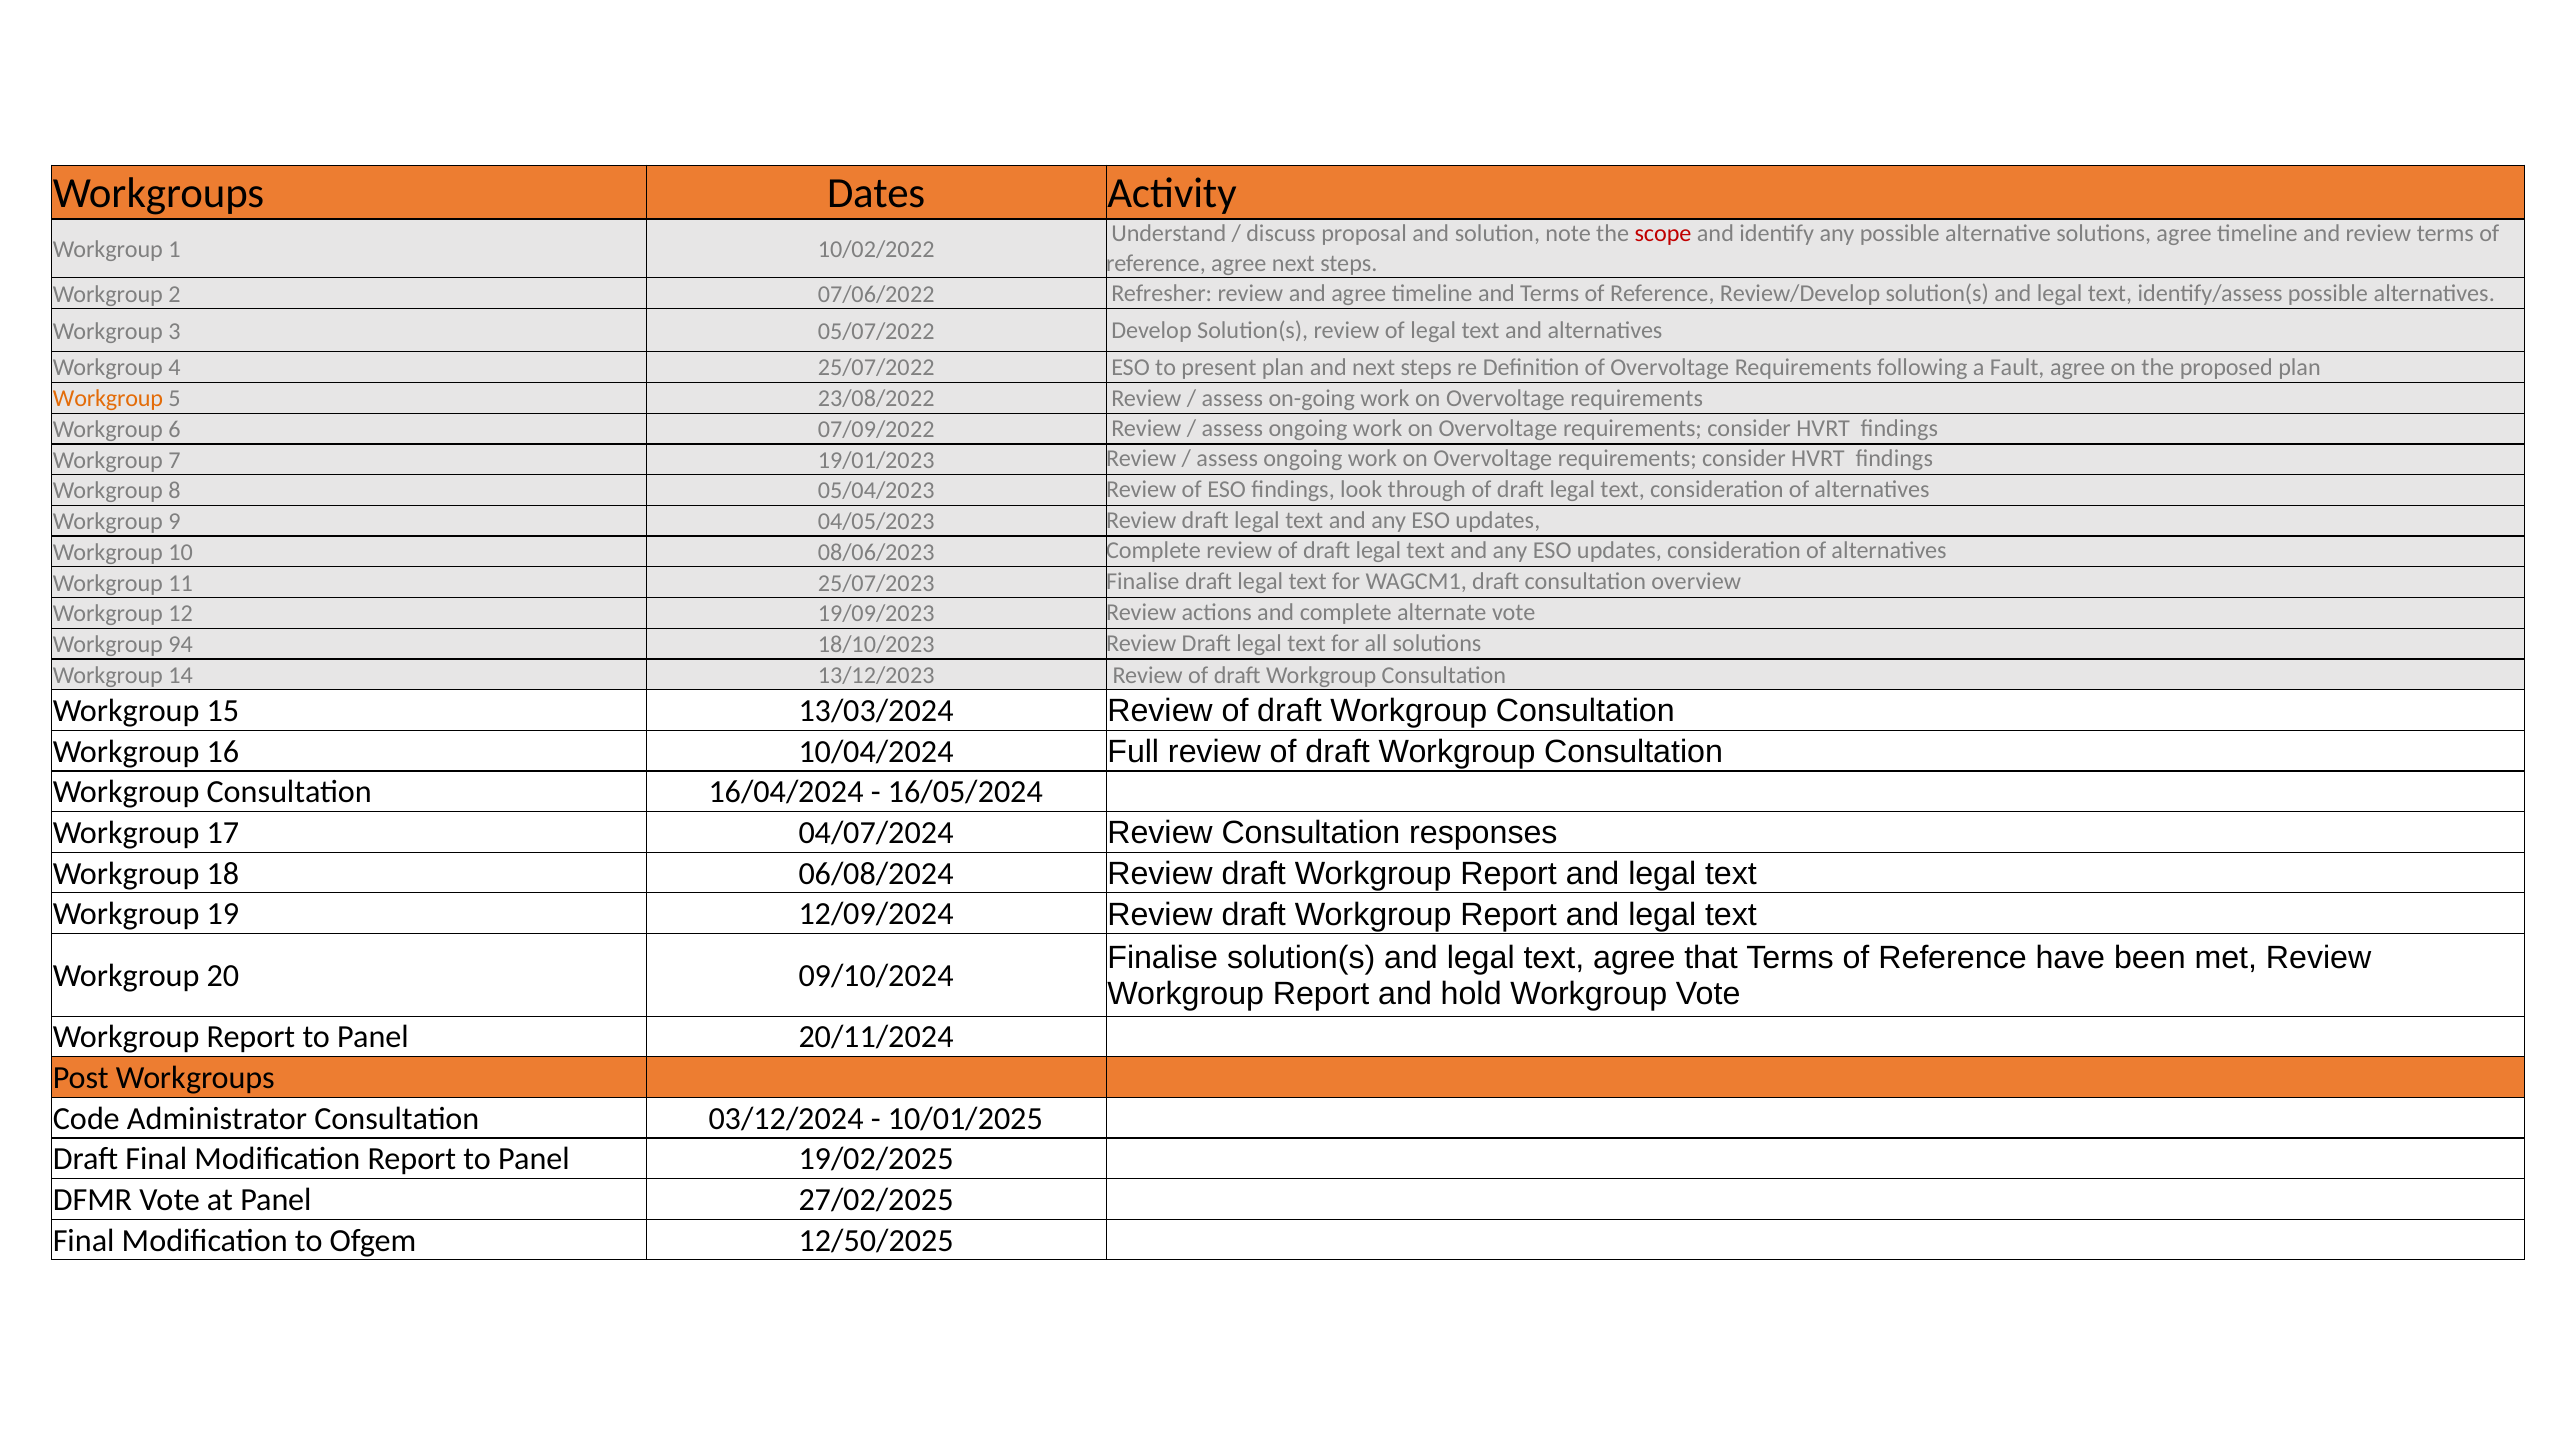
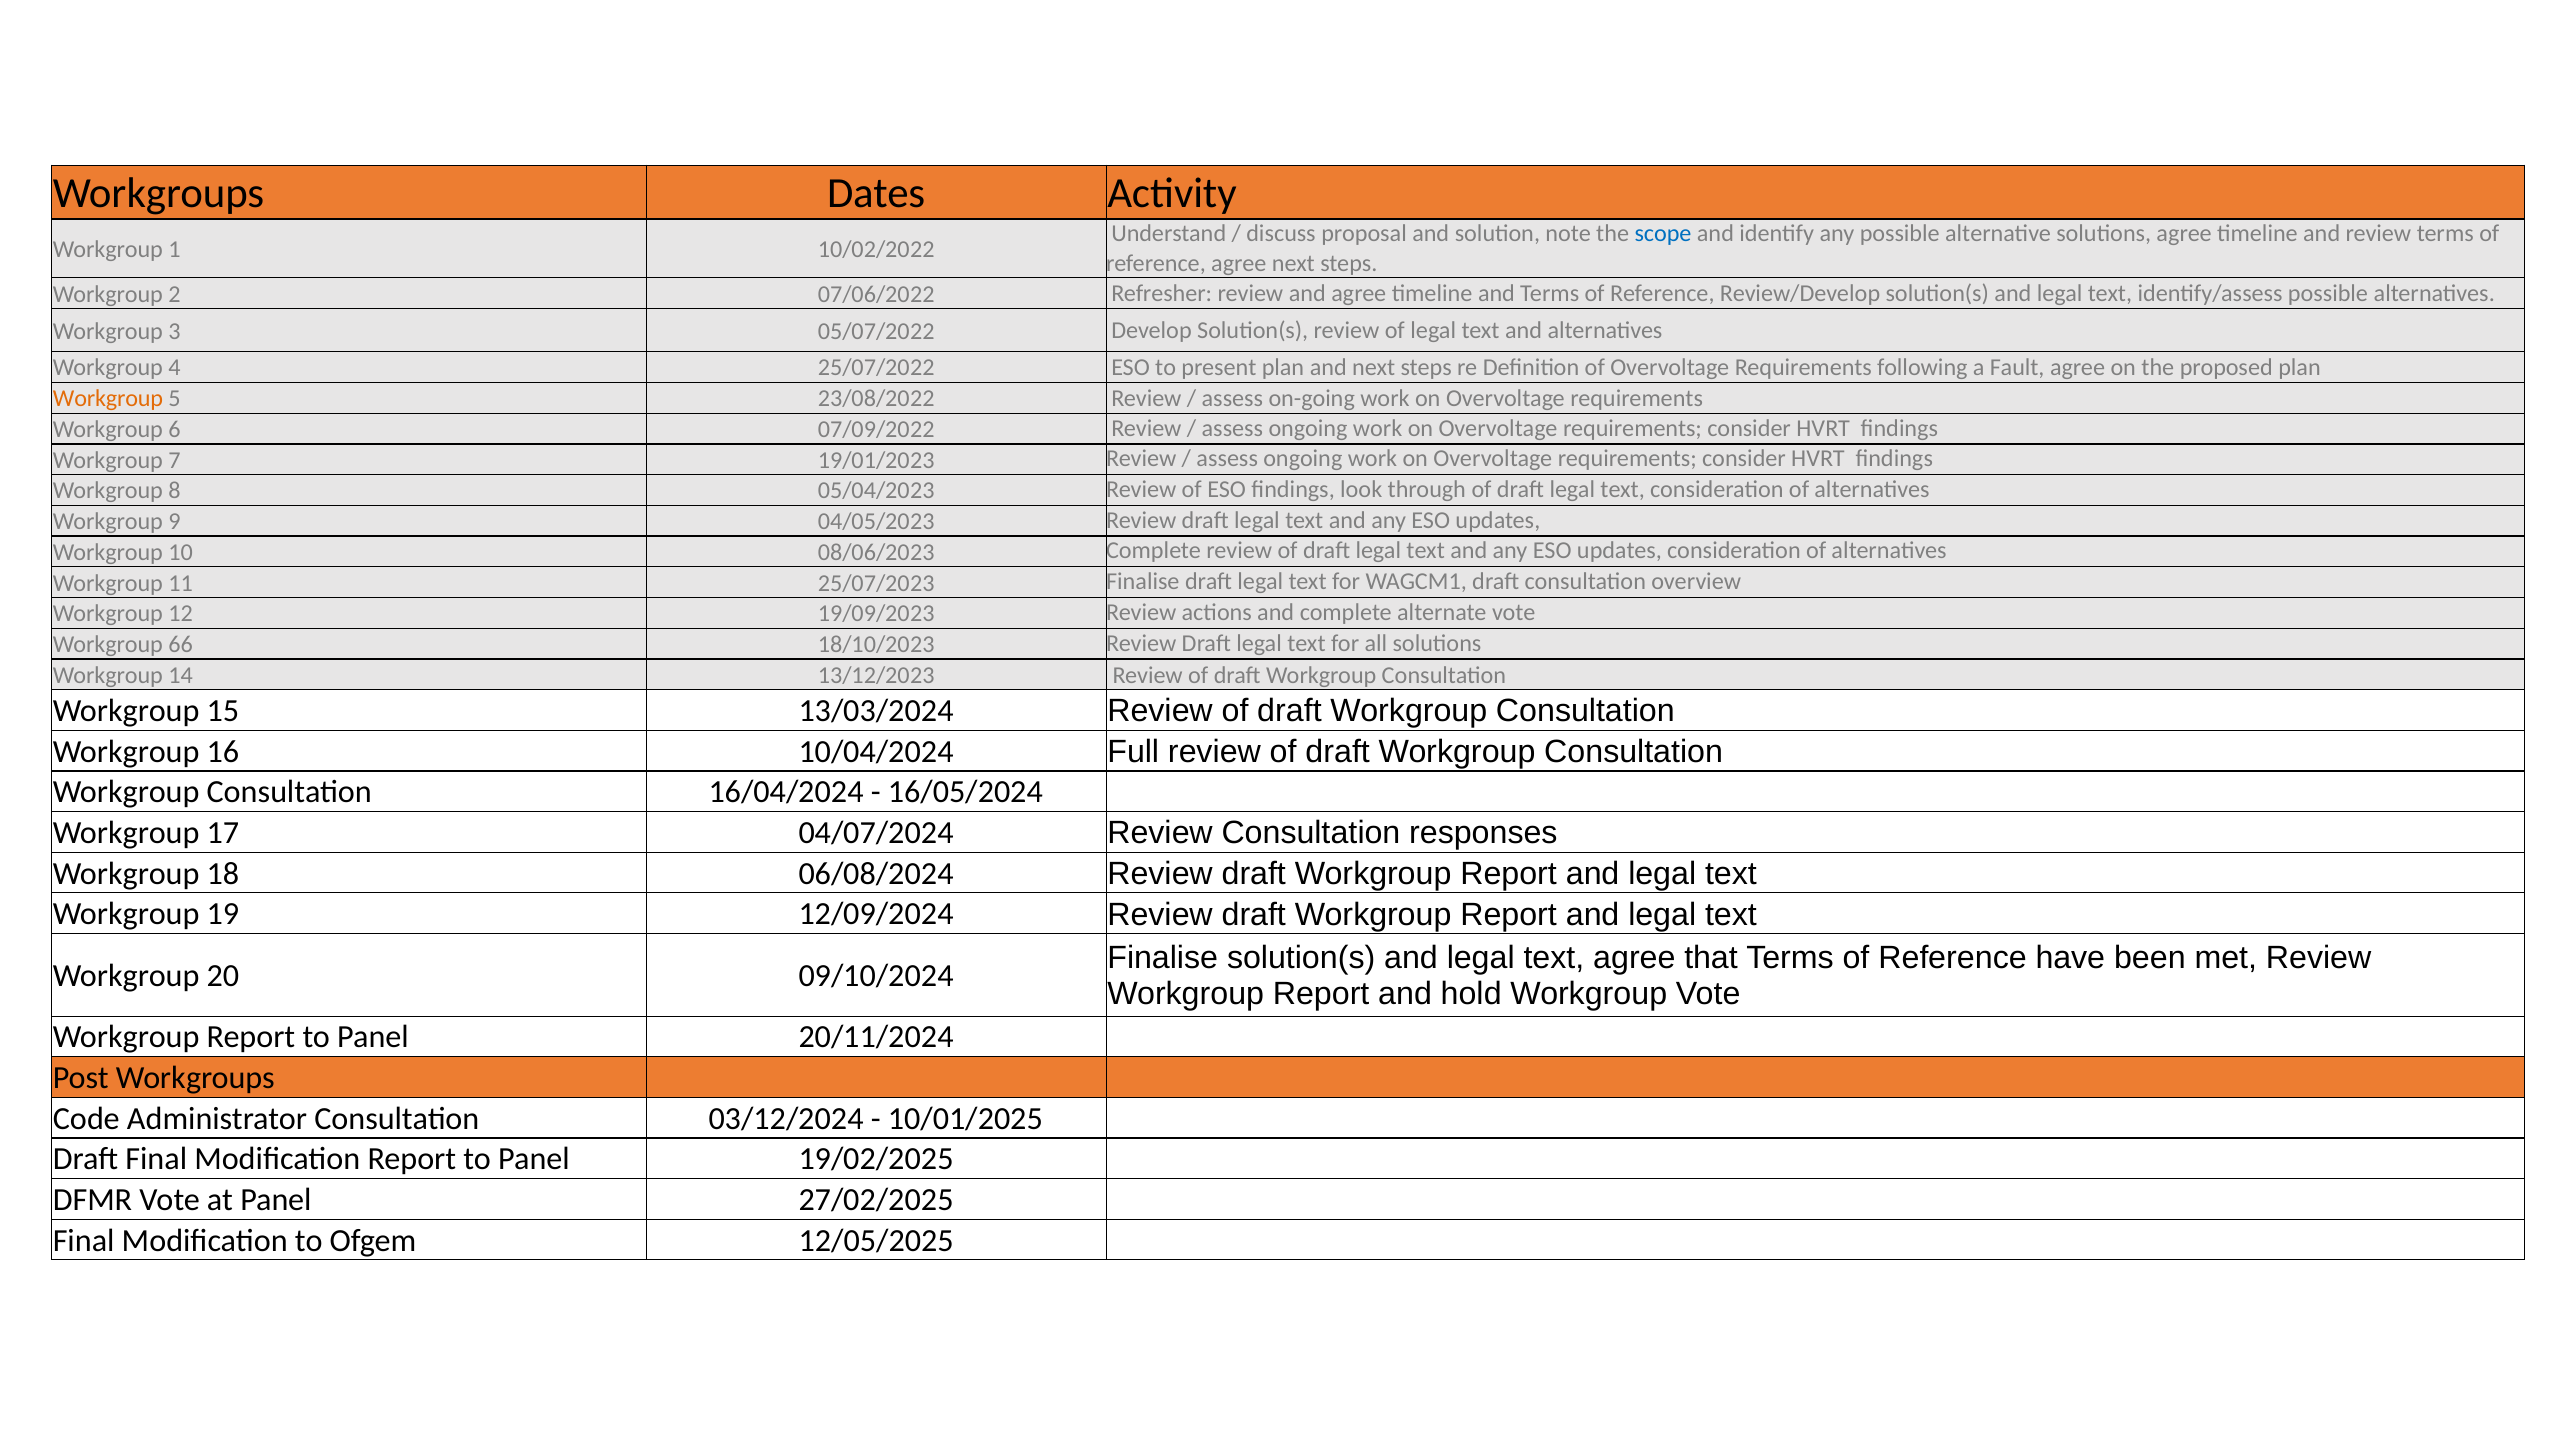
scope colour: red -> blue
94: 94 -> 66
12/50/2025: 12/50/2025 -> 12/05/2025
